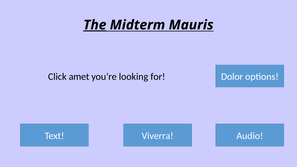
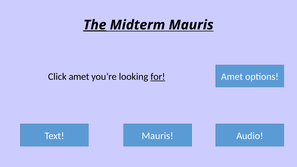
for underline: none -> present
Dolor at (232, 77): Dolor -> Amet
Text Viverra: Viverra -> Mauris
